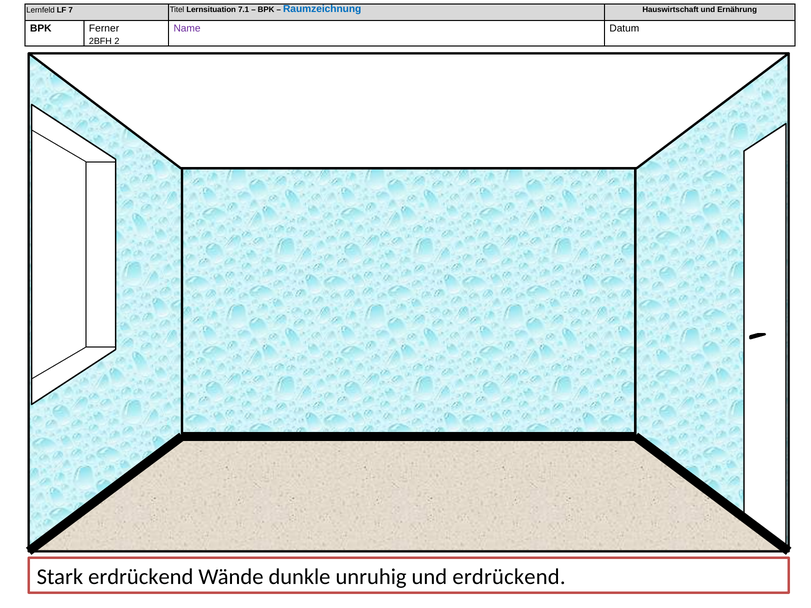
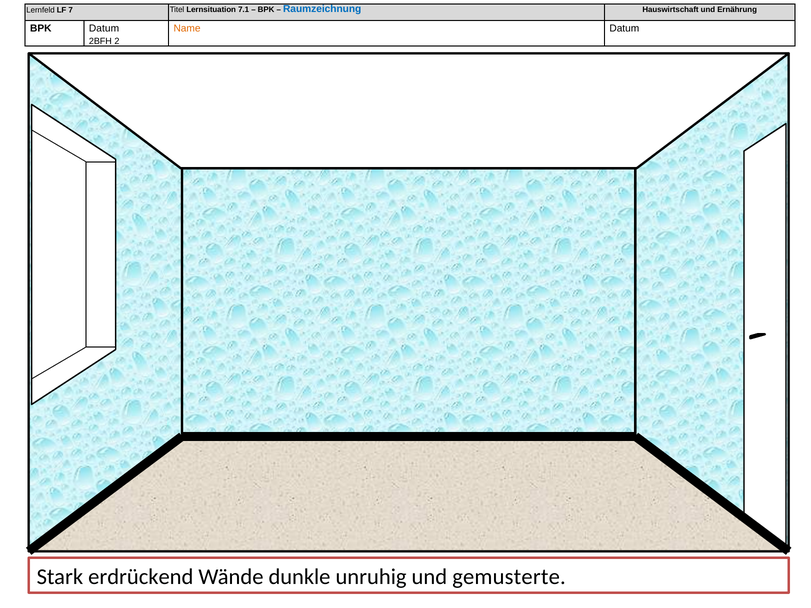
BPK Ferner: Ferner -> Datum
Name colour: purple -> orange
und erdrückend: erdrückend -> gemusterte
